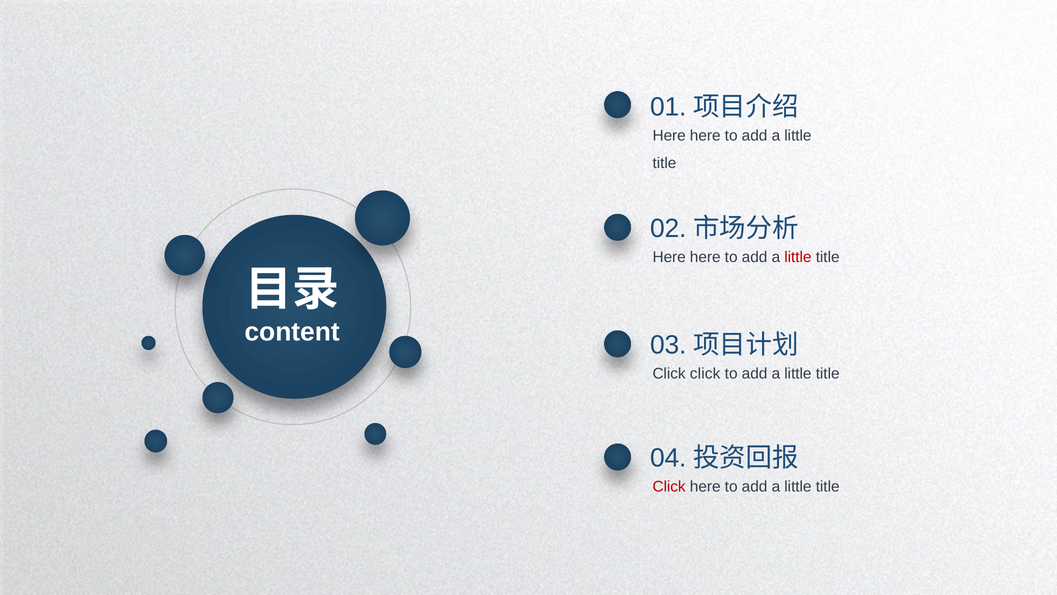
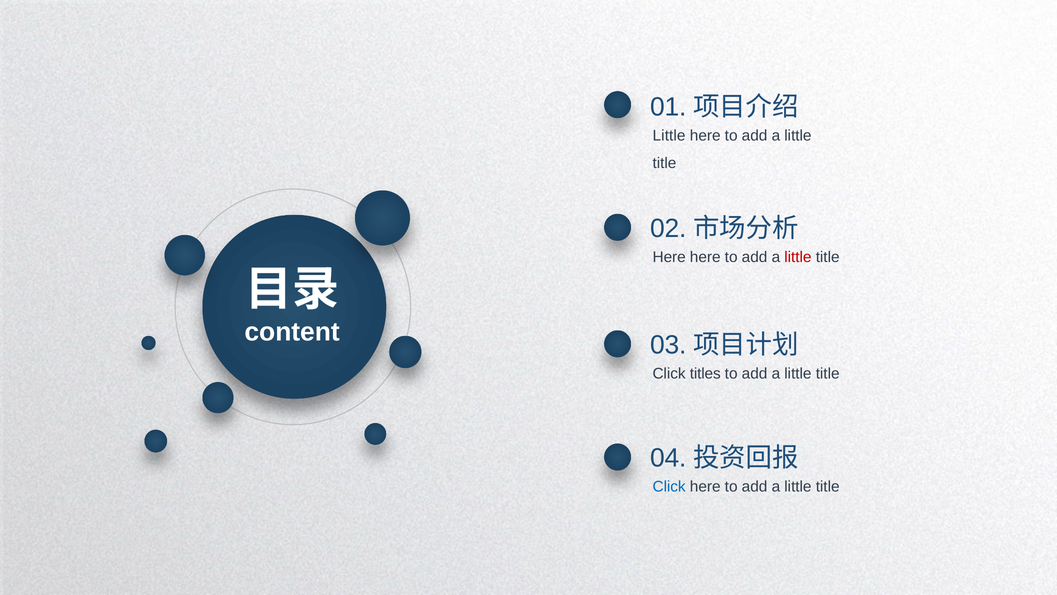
Here at (669, 135): Here -> Little
Click click: click -> titles
Click at (669, 486) colour: red -> blue
